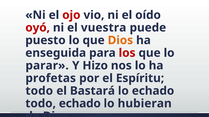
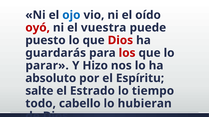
ojo colour: red -> blue
Dios at (120, 40) colour: orange -> red
enseguida: enseguida -> guardarás
profetas: profetas -> absoluto
todo at (39, 91): todo -> salte
Bastará: Bastará -> Estrado
lo echado: echado -> tiempo
todo echado: echado -> cabello
